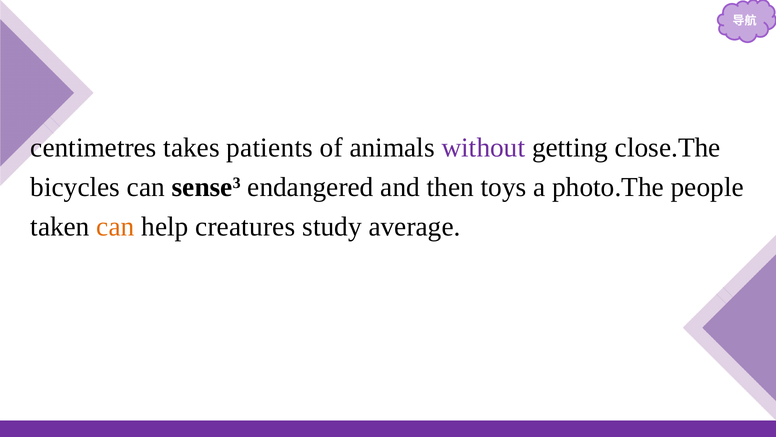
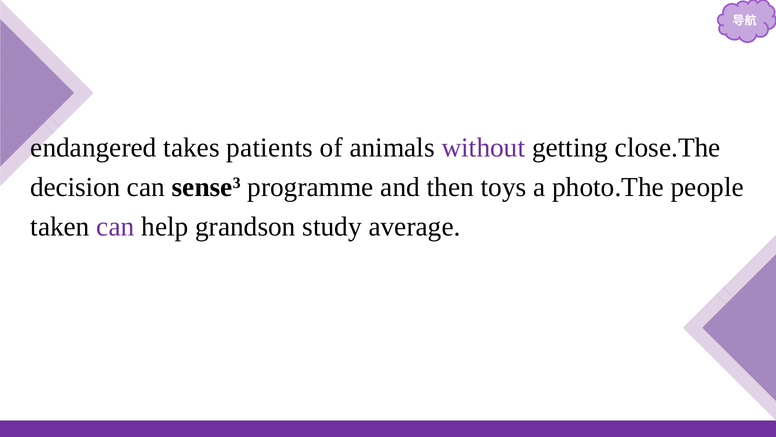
centimetres: centimetres -> endangered
bicycles: bicycles -> decision
endangered: endangered -> programme
can at (115, 227) colour: orange -> purple
creatures: creatures -> grandson
